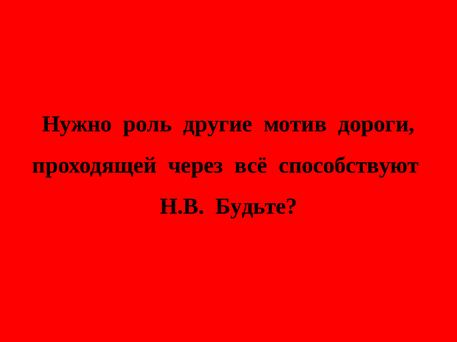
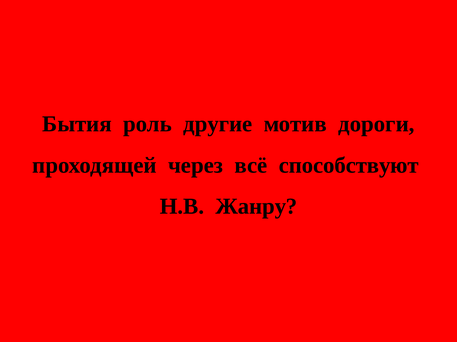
Нужно: Нужно -> Бытия
Будьте: Будьте -> Жанру
